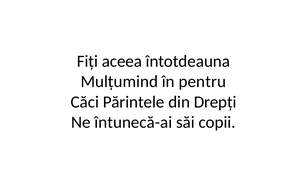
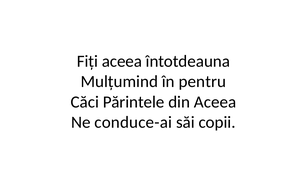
din Drepți: Drepți -> Aceea
întunecă-ai: întunecă-ai -> conduce-ai
